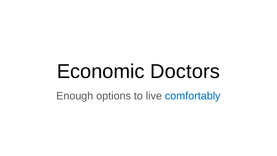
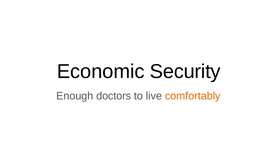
Doctors: Doctors -> Security
options: options -> doctors
comfortably colour: blue -> orange
